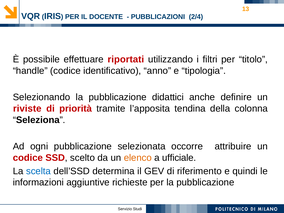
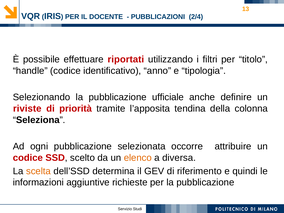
didattici: didattici -> ufficiale
ufficiale: ufficiale -> diversa
scelta colour: blue -> orange
